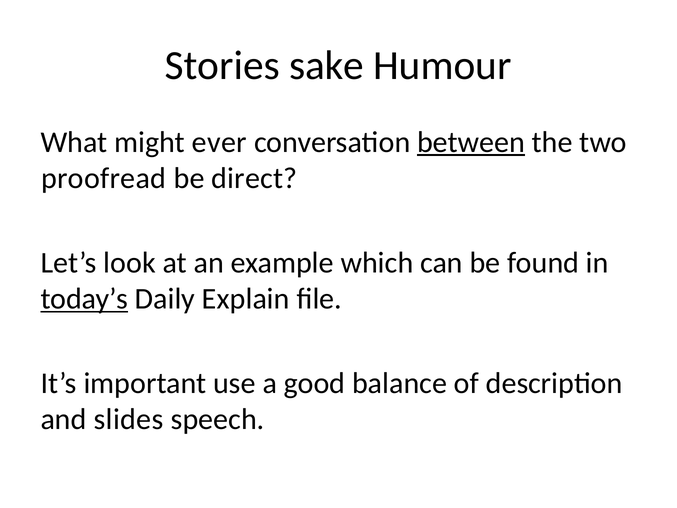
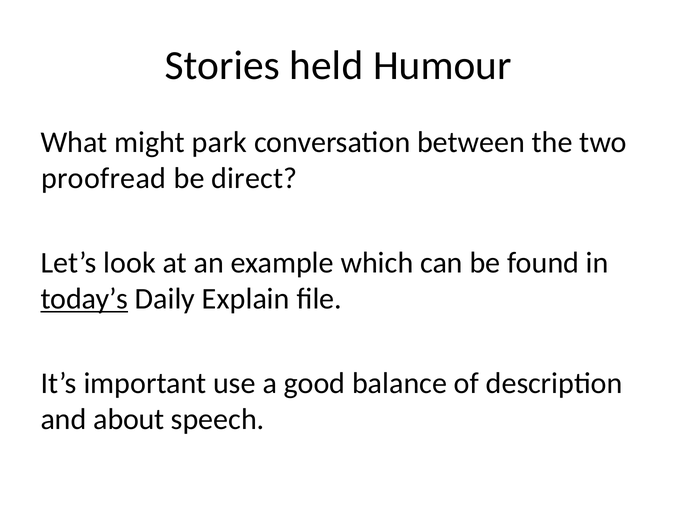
sake: sake -> held
ever: ever -> park
between underline: present -> none
slides: slides -> about
